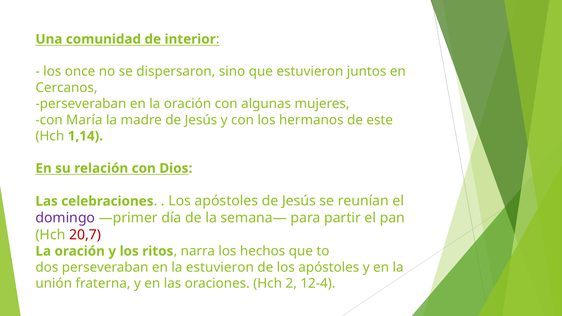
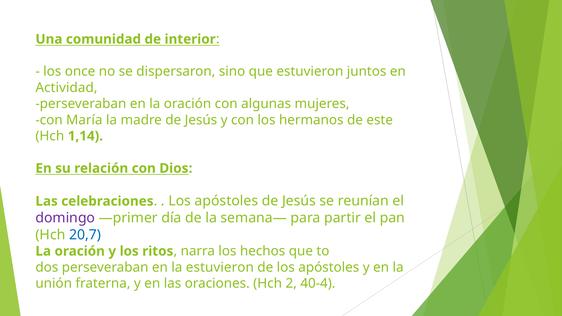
Cercanos: Cercanos -> Actividad
20,7 colour: red -> blue
12-4: 12-4 -> 40-4
